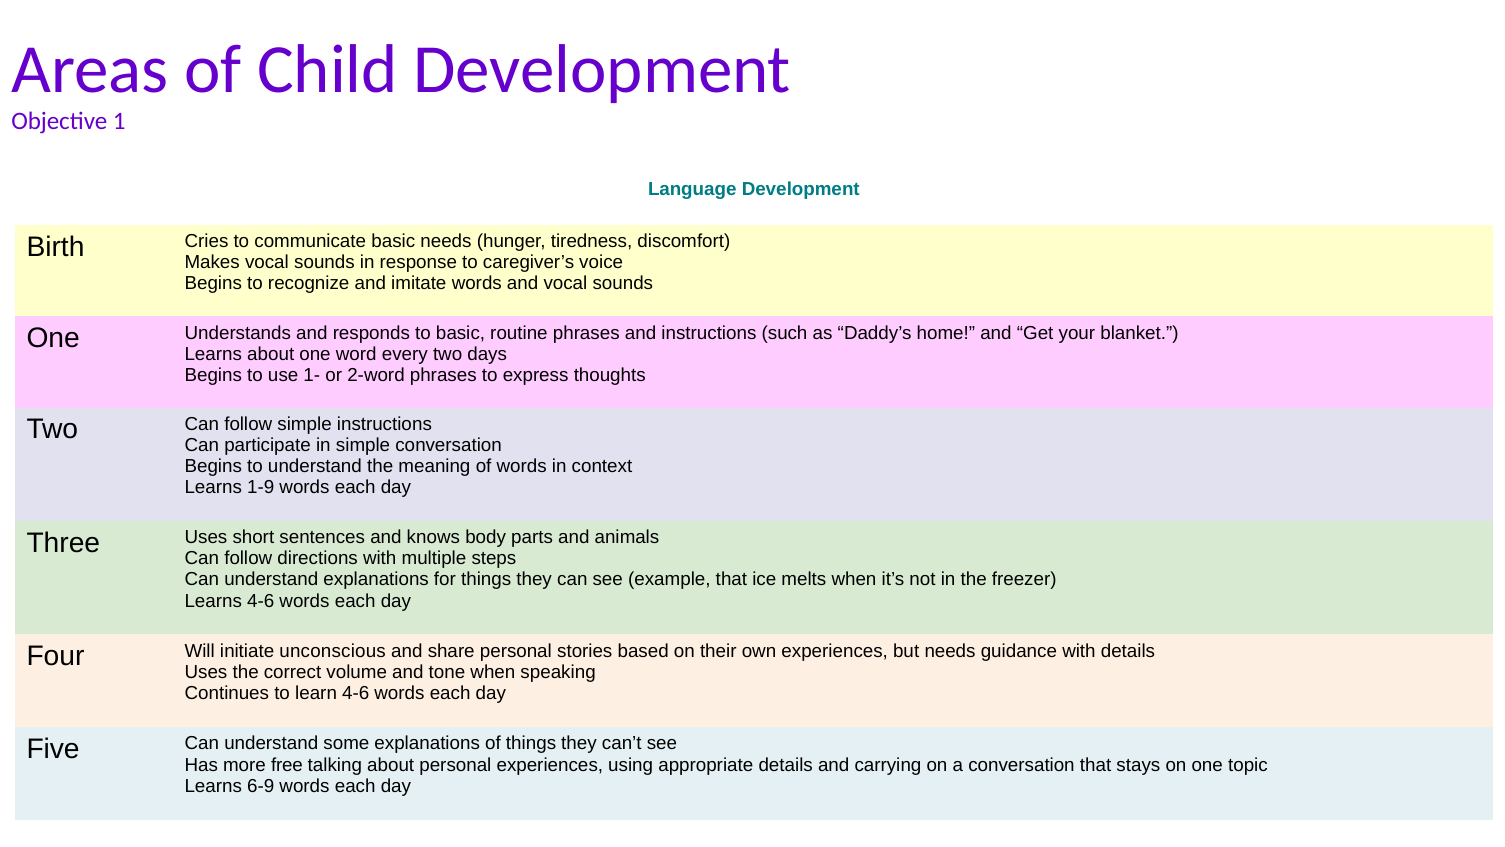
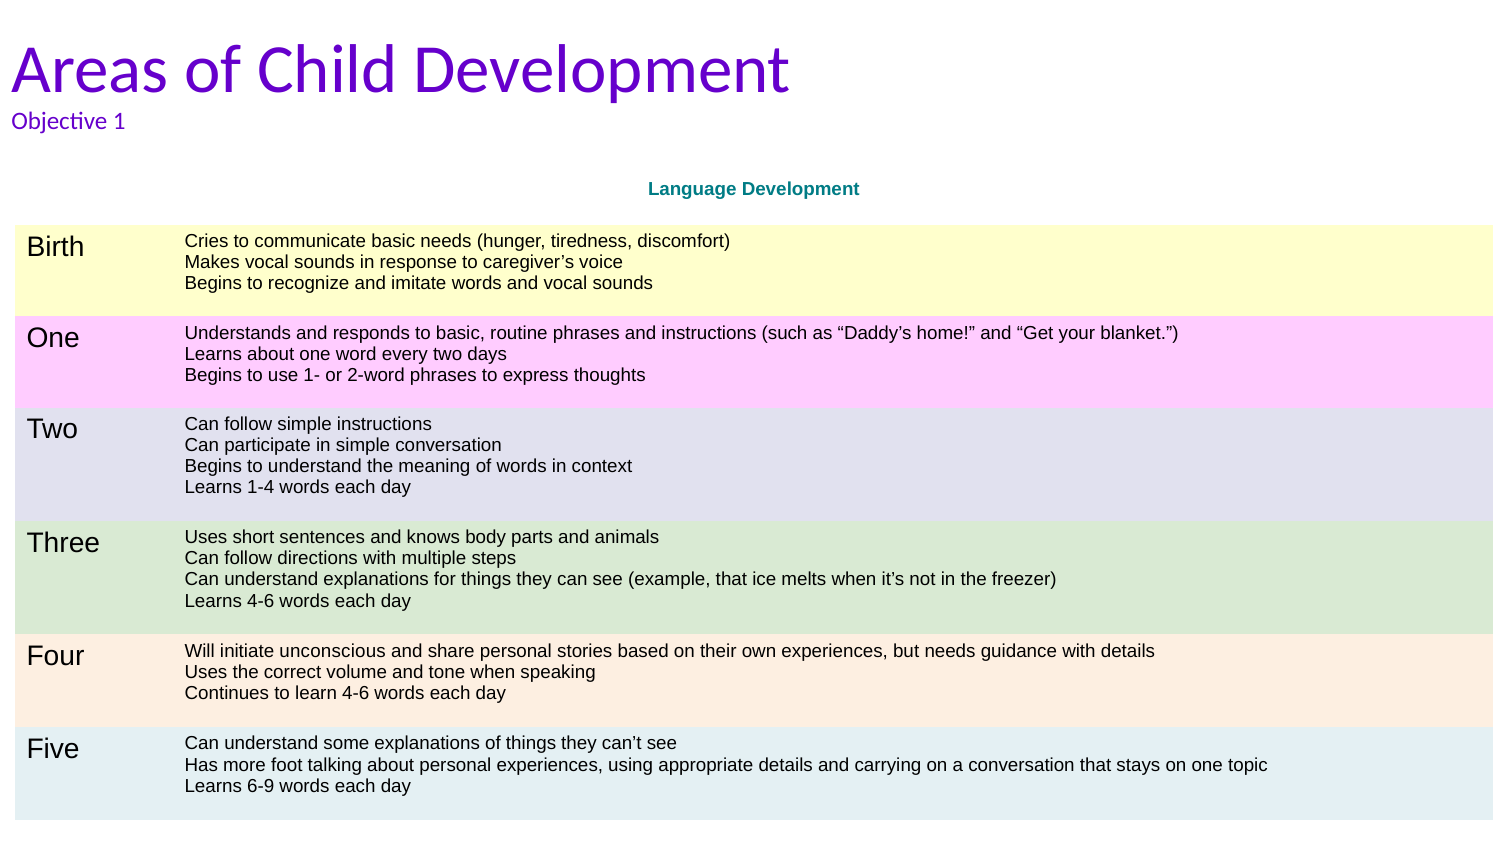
1-9: 1-9 -> 1-4
free: free -> foot
